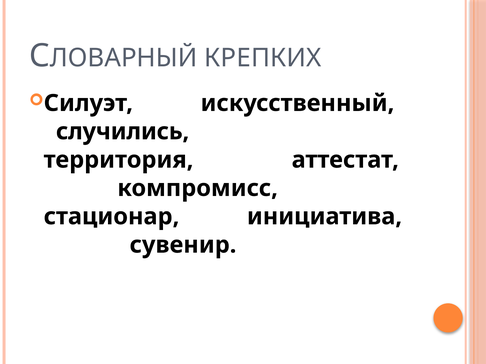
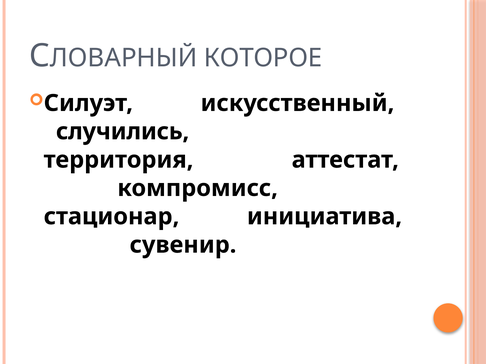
КРЕПКИХ: КРЕПКИХ -> КОТОРОЕ
